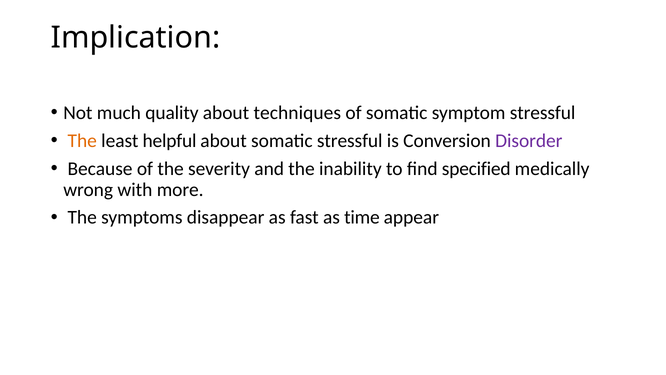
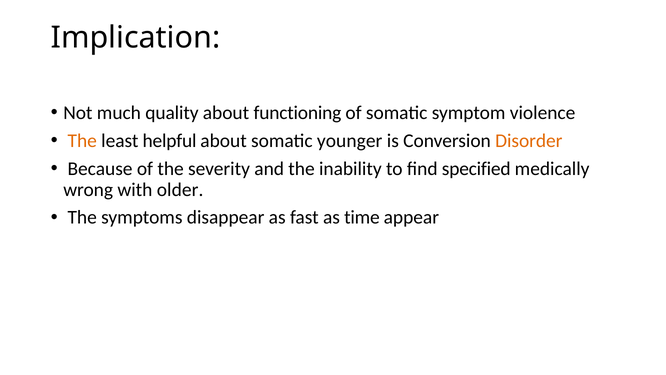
techniques: techniques -> functioning
symptom stressful: stressful -> violence
somatic stressful: stressful -> younger
Disorder colour: purple -> orange
more: more -> older
